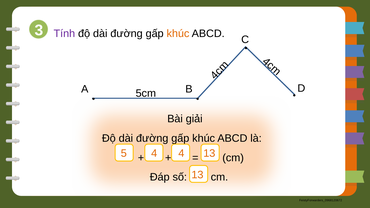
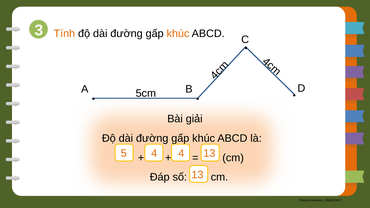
Tính colour: purple -> orange
